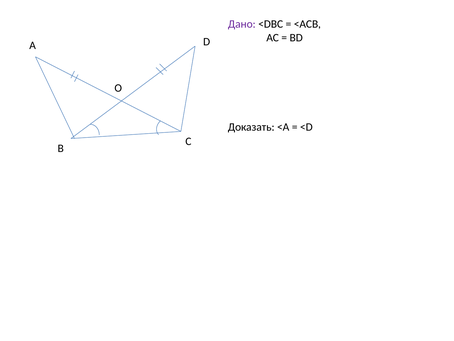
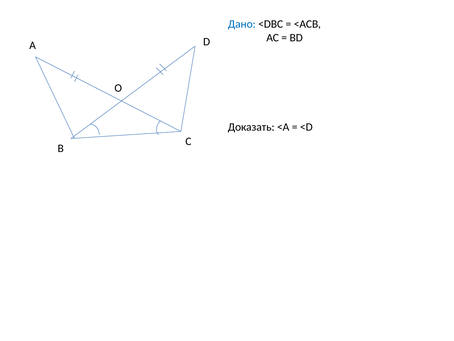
Дано colour: purple -> blue
